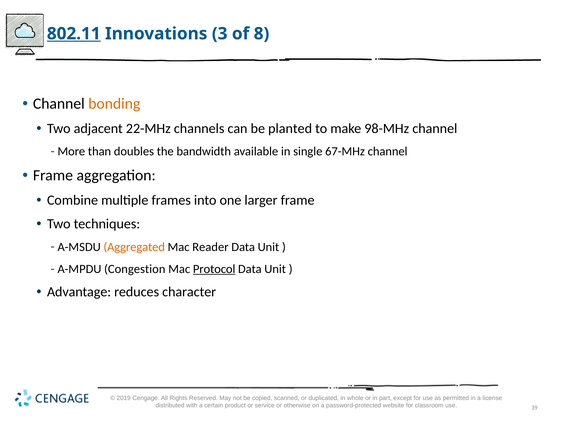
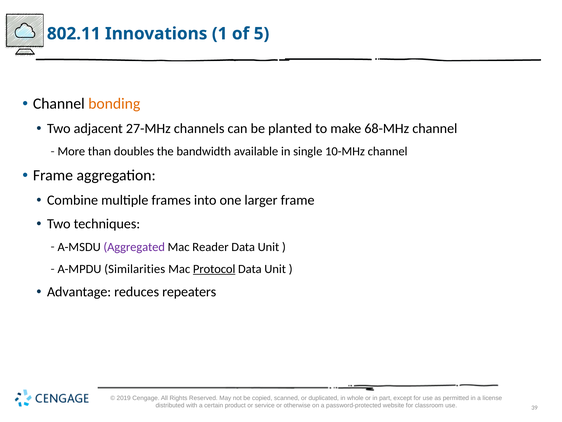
802.11 underline: present -> none
3: 3 -> 1
8: 8 -> 5
22-MHz: 22-MHz -> 27-MHz
98-MHz: 98-MHz -> 68-MHz
67-MHz: 67-MHz -> 10-MHz
Aggregated colour: orange -> purple
Congestion: Congestion -> Similarities
character: character -> repeaters
